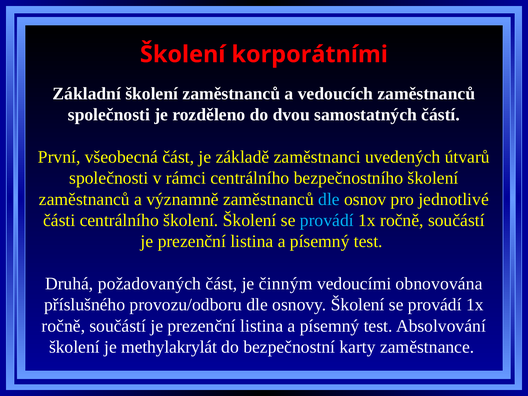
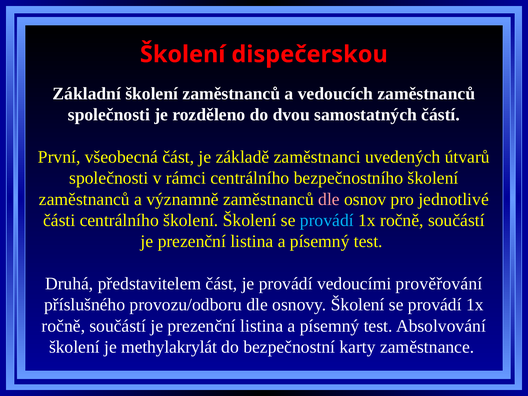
korporátními: korporátními -> dispečerskou
dle at (329, 199) colour: light blue -> pink
požadovaných: požadovaných -> představitelem
je činným: činným -> provádí
obnovována: obnovována -> prověřování
